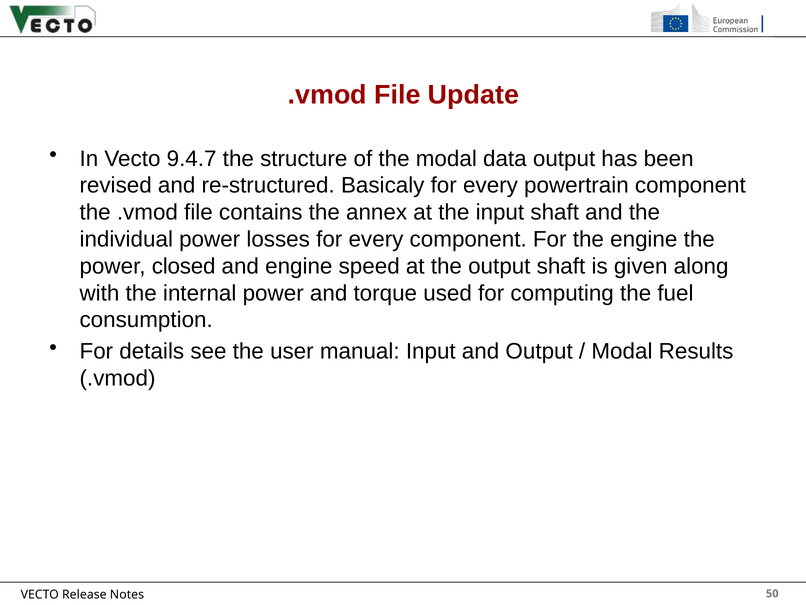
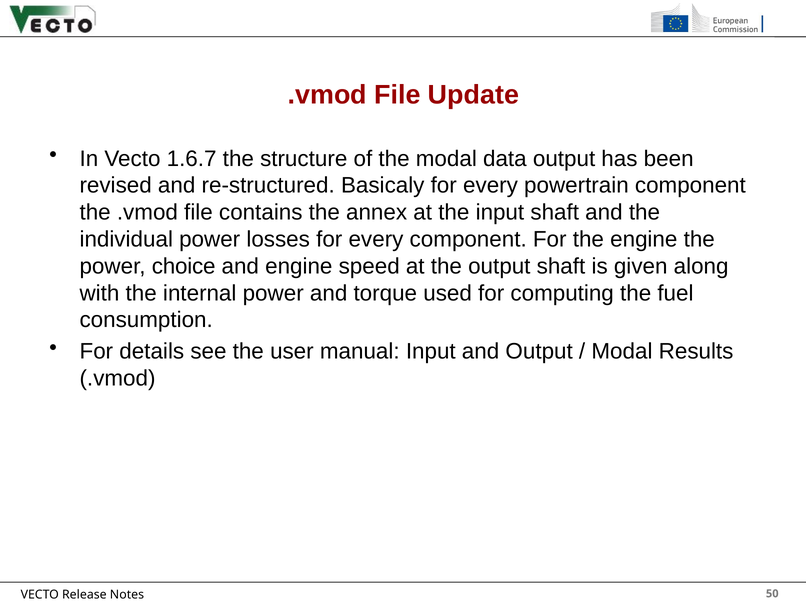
9.4.7: 9.4.7 -> 1.6.7
closed: closed -> choice
